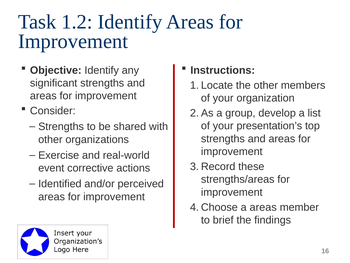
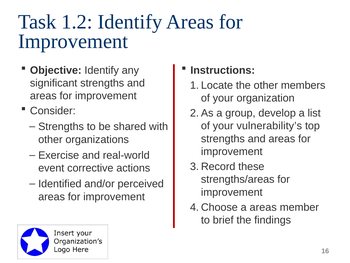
presentation’s: presentation’s -> vulnerability’s
